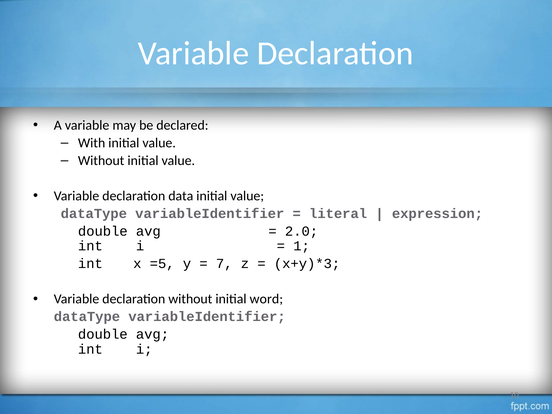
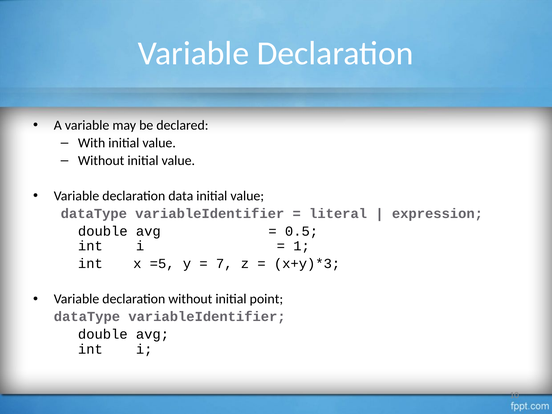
2.0: 2.0 -> 0.5
word: word -> point
